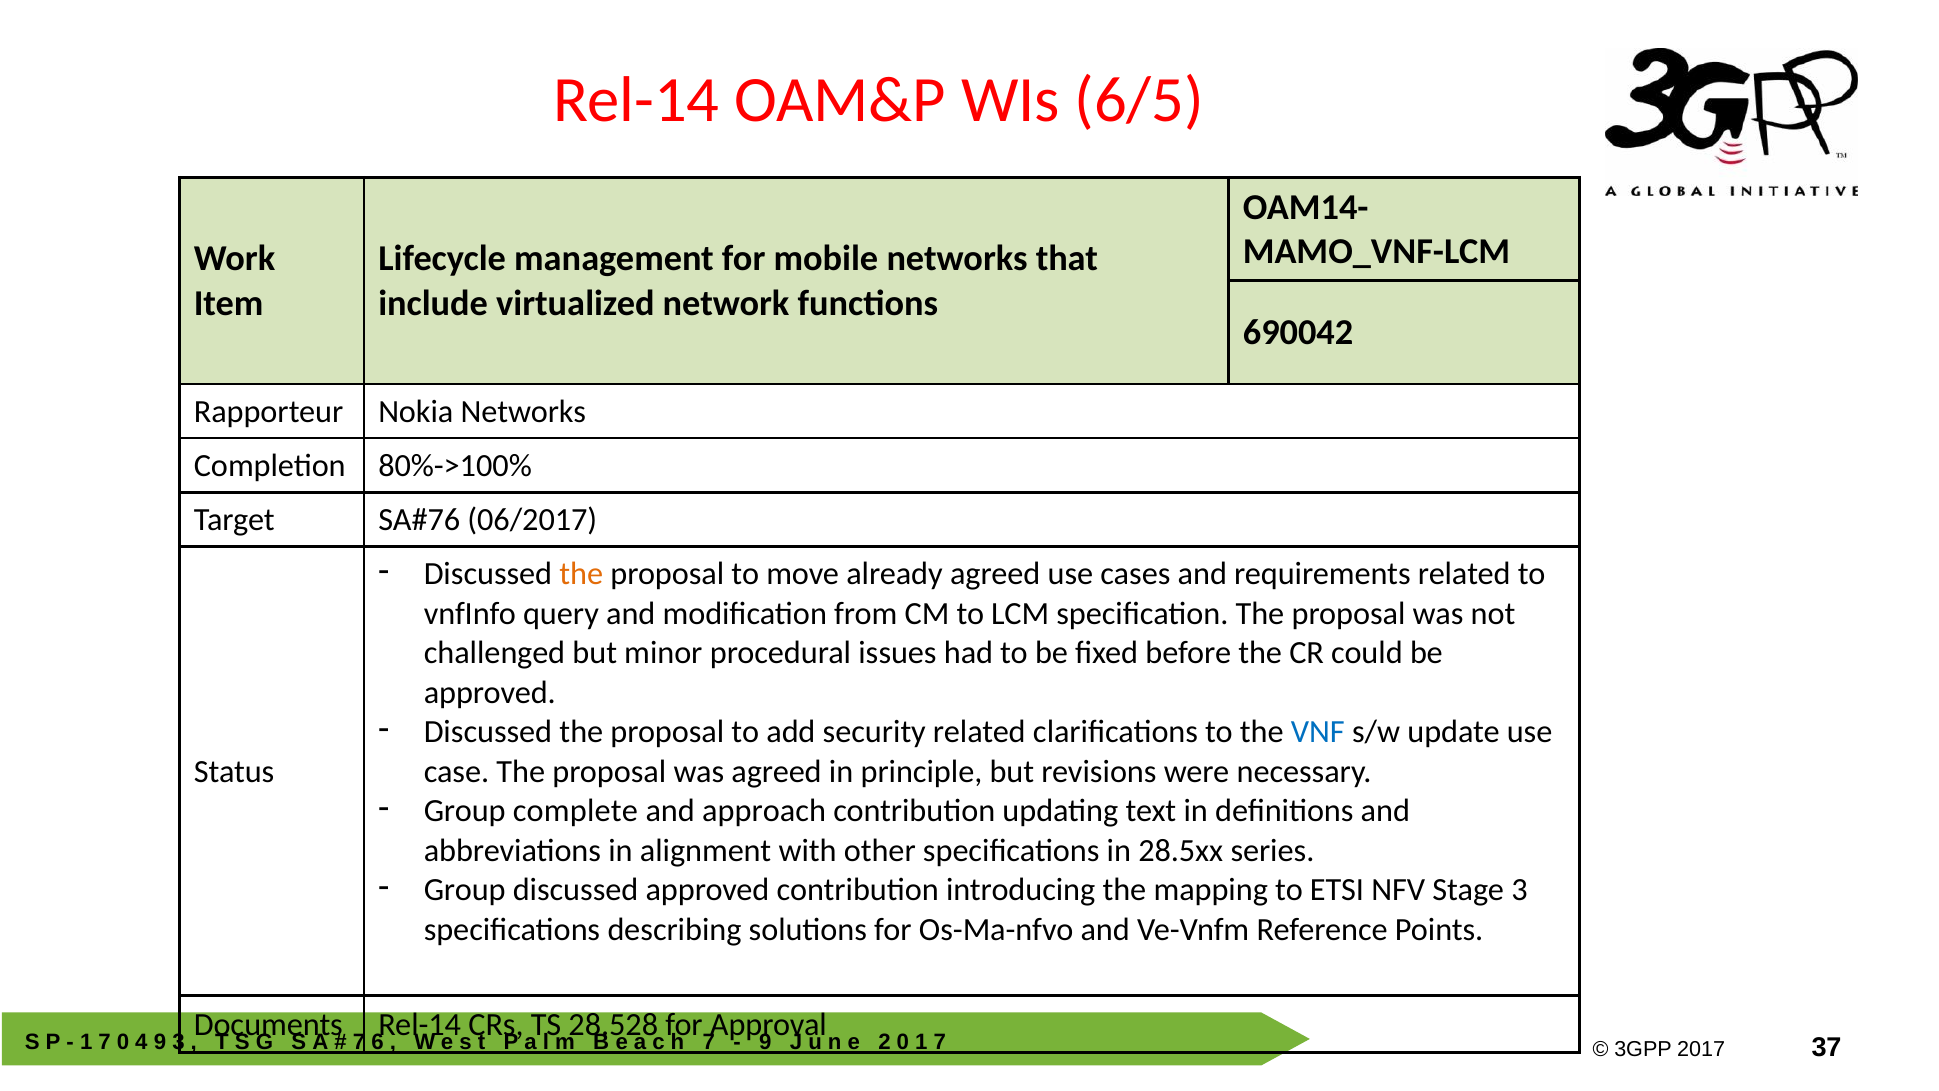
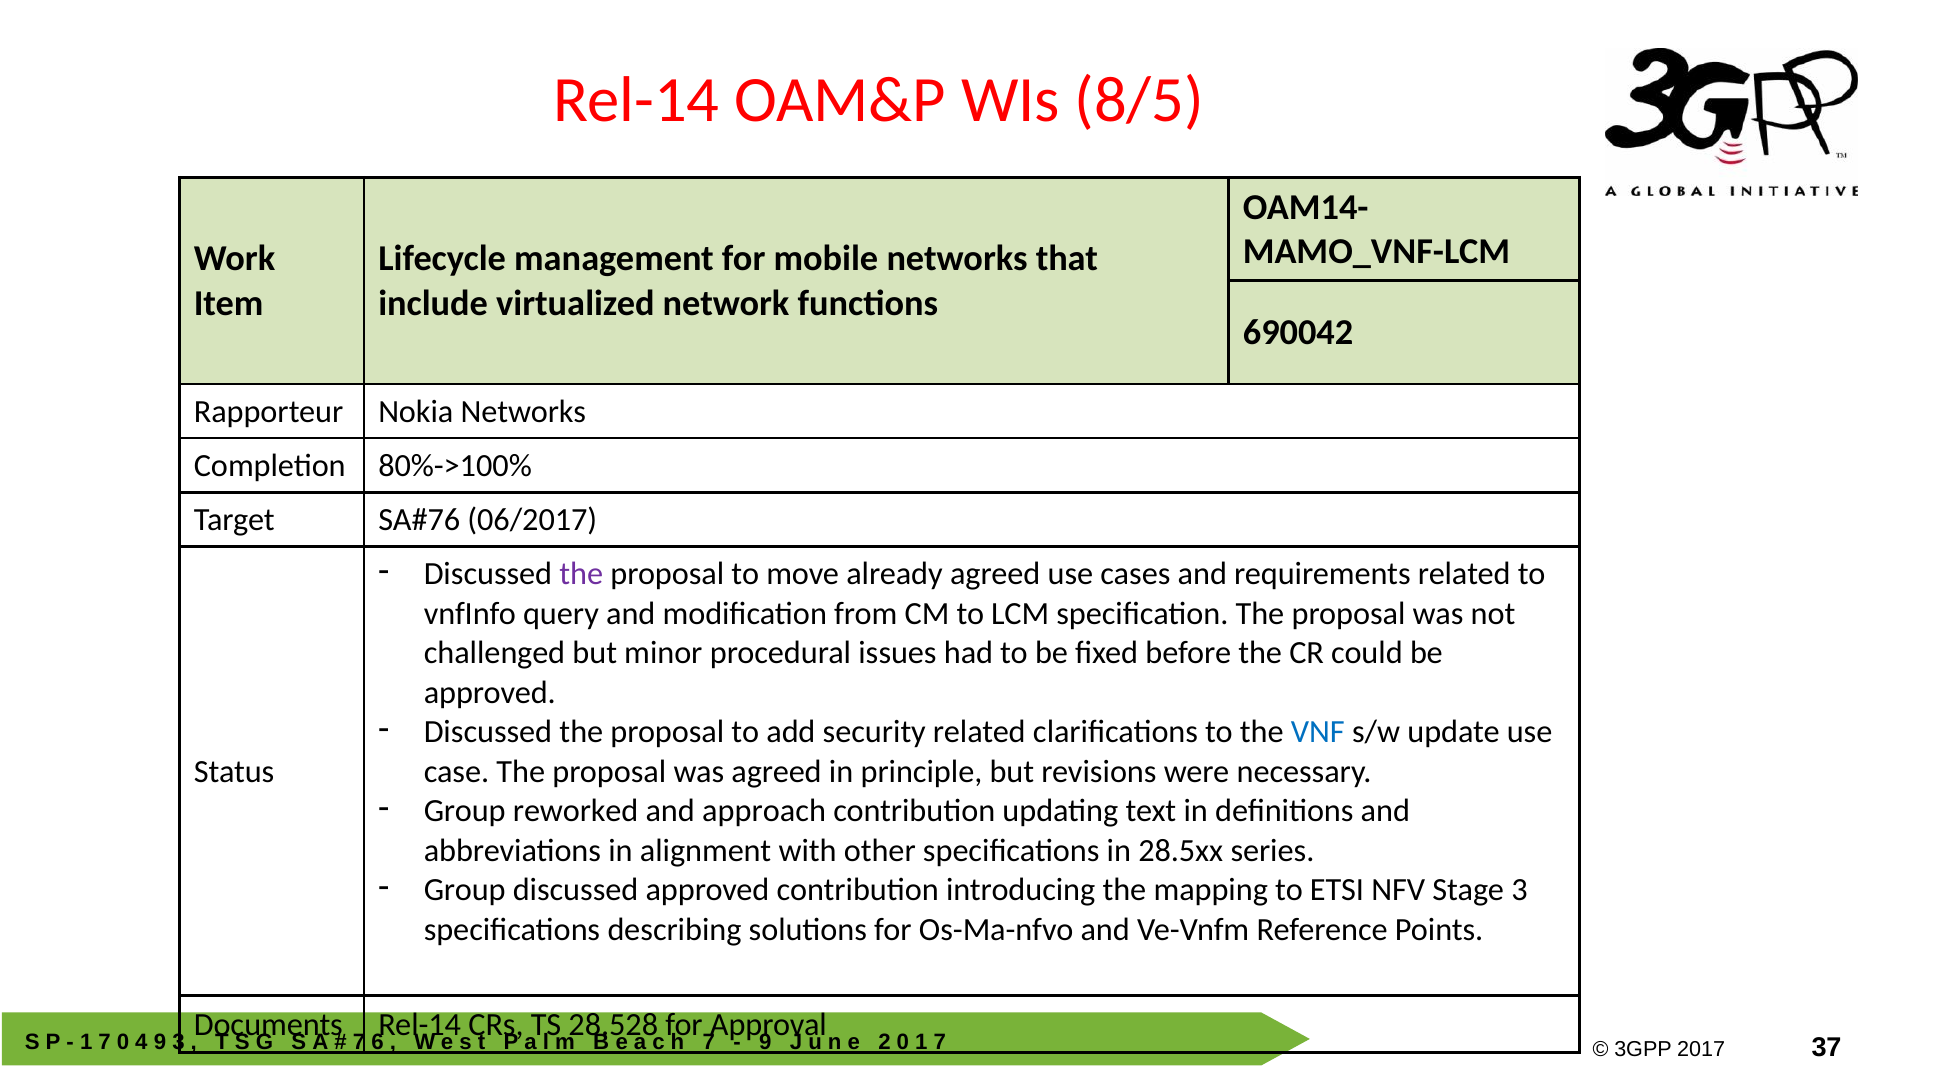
6/5: 6/5 -> 8/5
the at (581, 574) colour: orange -> purple
complete: complete -> reworked
